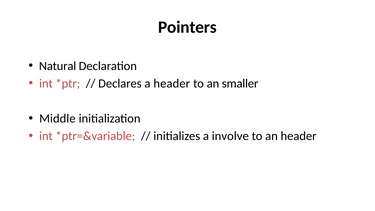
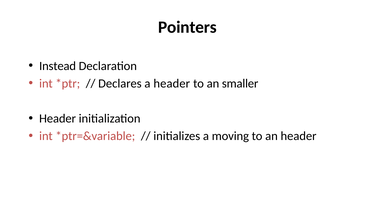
Natural: Natural -> Instead
Middle at (57, 118): Middle -> Header
involve: involve -> moving
